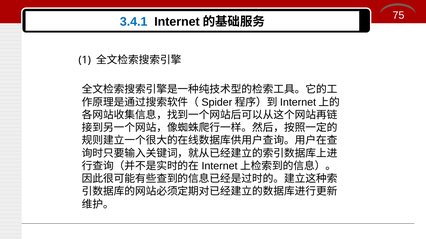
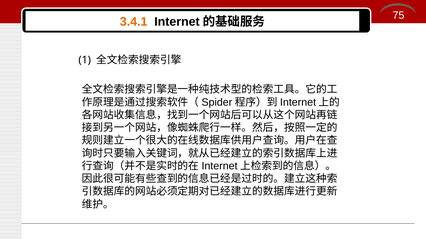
3.4.1 colour: blue -> orange
